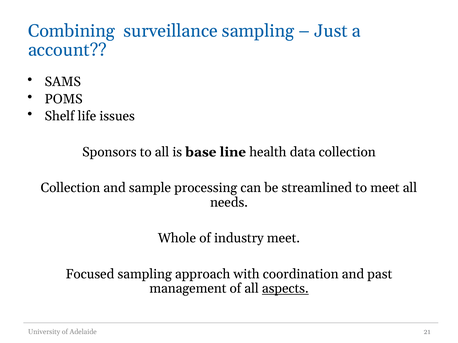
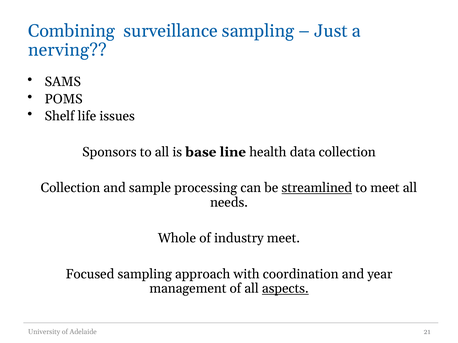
account: account -> nerving
streamlined underline: none -> present
past: past -> year
